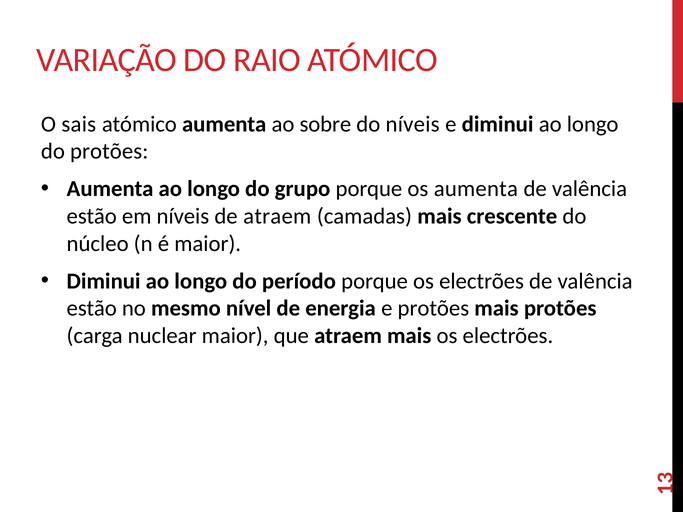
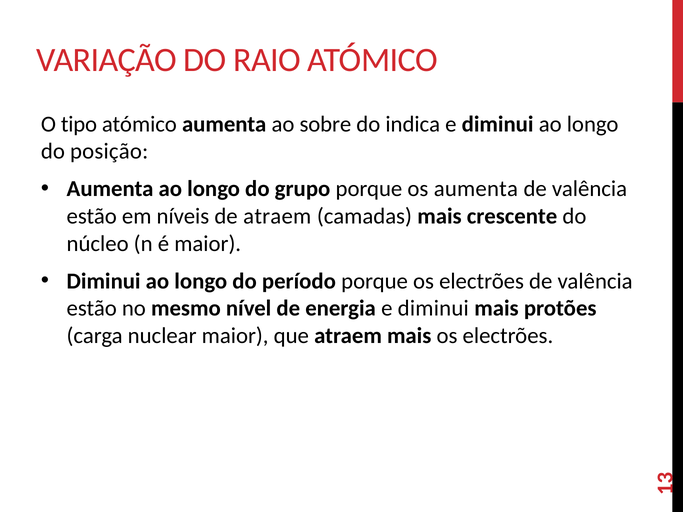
sais: sais -> tipo
do níveis: níveis -> indica
do protões: protões -> posição
energia e protões: protões -> diminui
